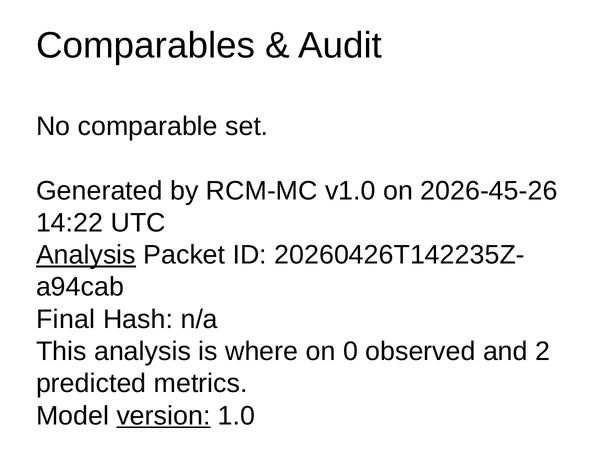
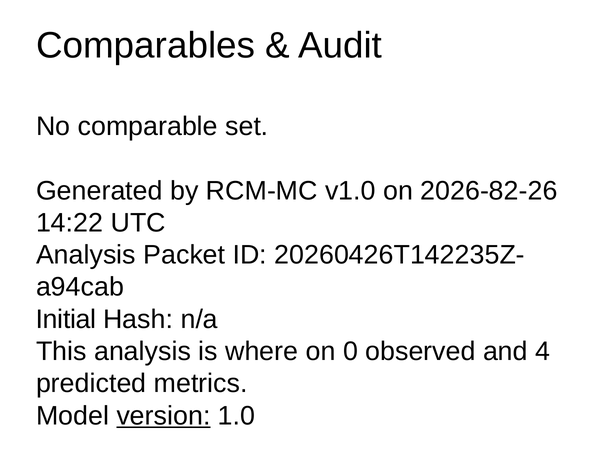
2026-45-26: 2026-45-26 -> 2026-82-26
Analysis at (86, 255) underline: present -> none
Final: Final -> Initial
2: 2 -> 4
